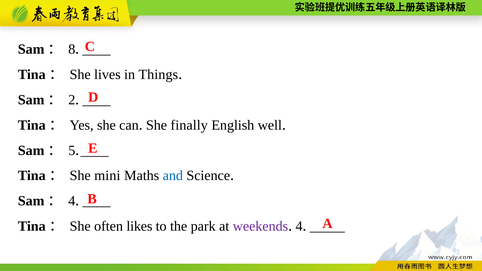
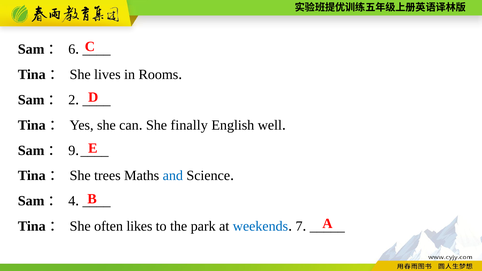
8: 8 -> 6
Things: Things -> Rooms
5: 5 -> 9
mini: mini -> trees
weekends colour: purple -> blue
4 at (299, 226): 4 -> 7
